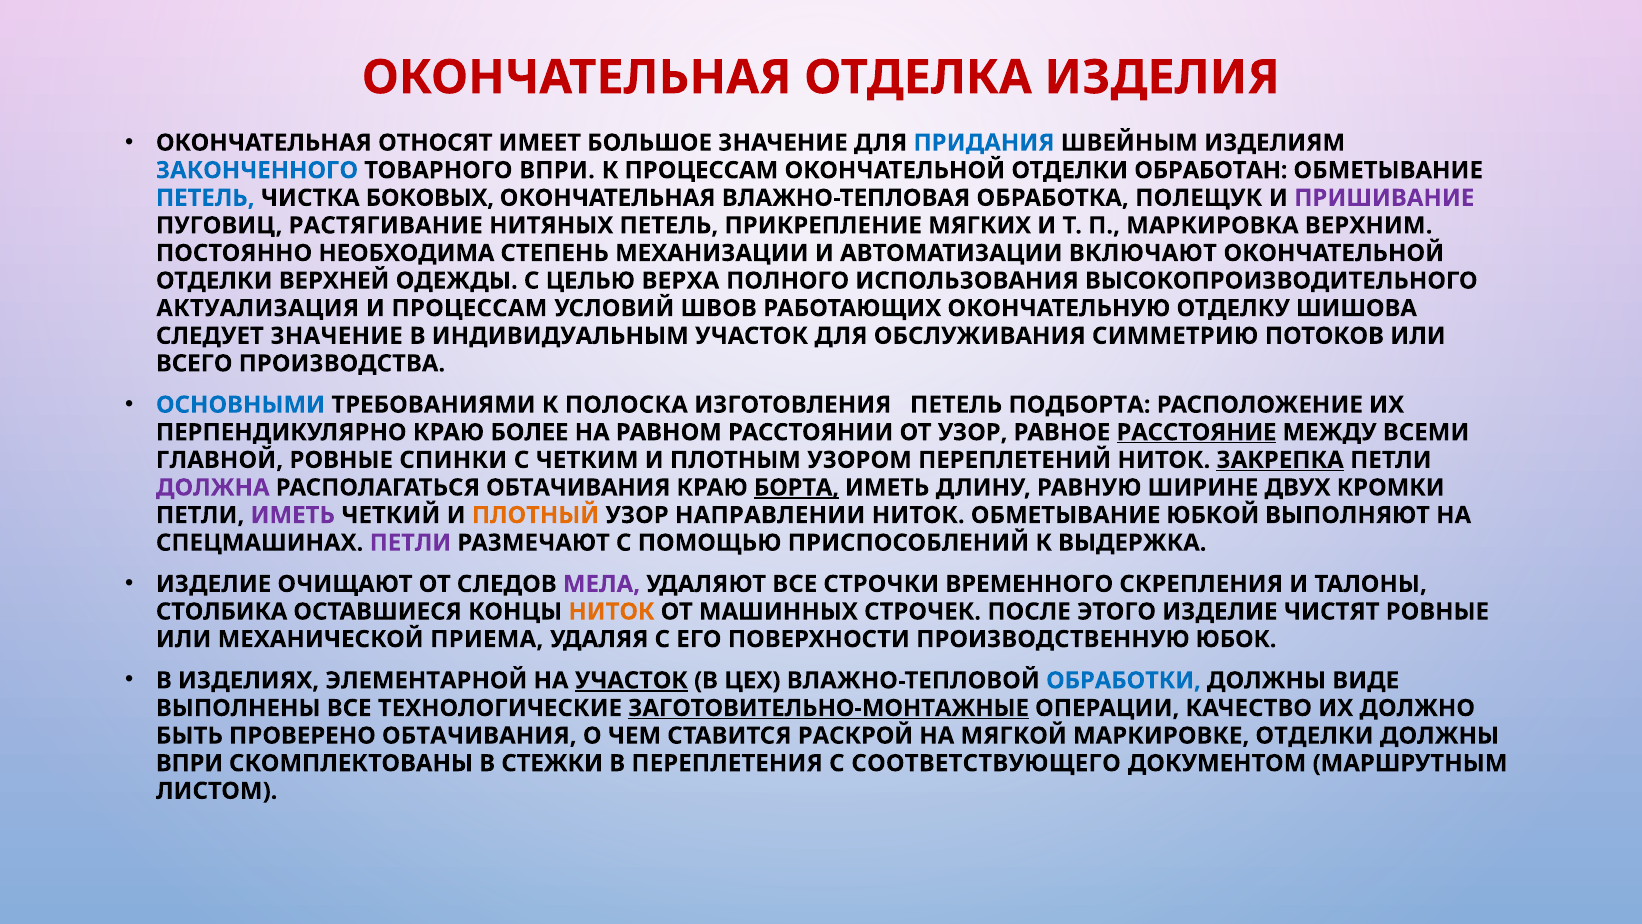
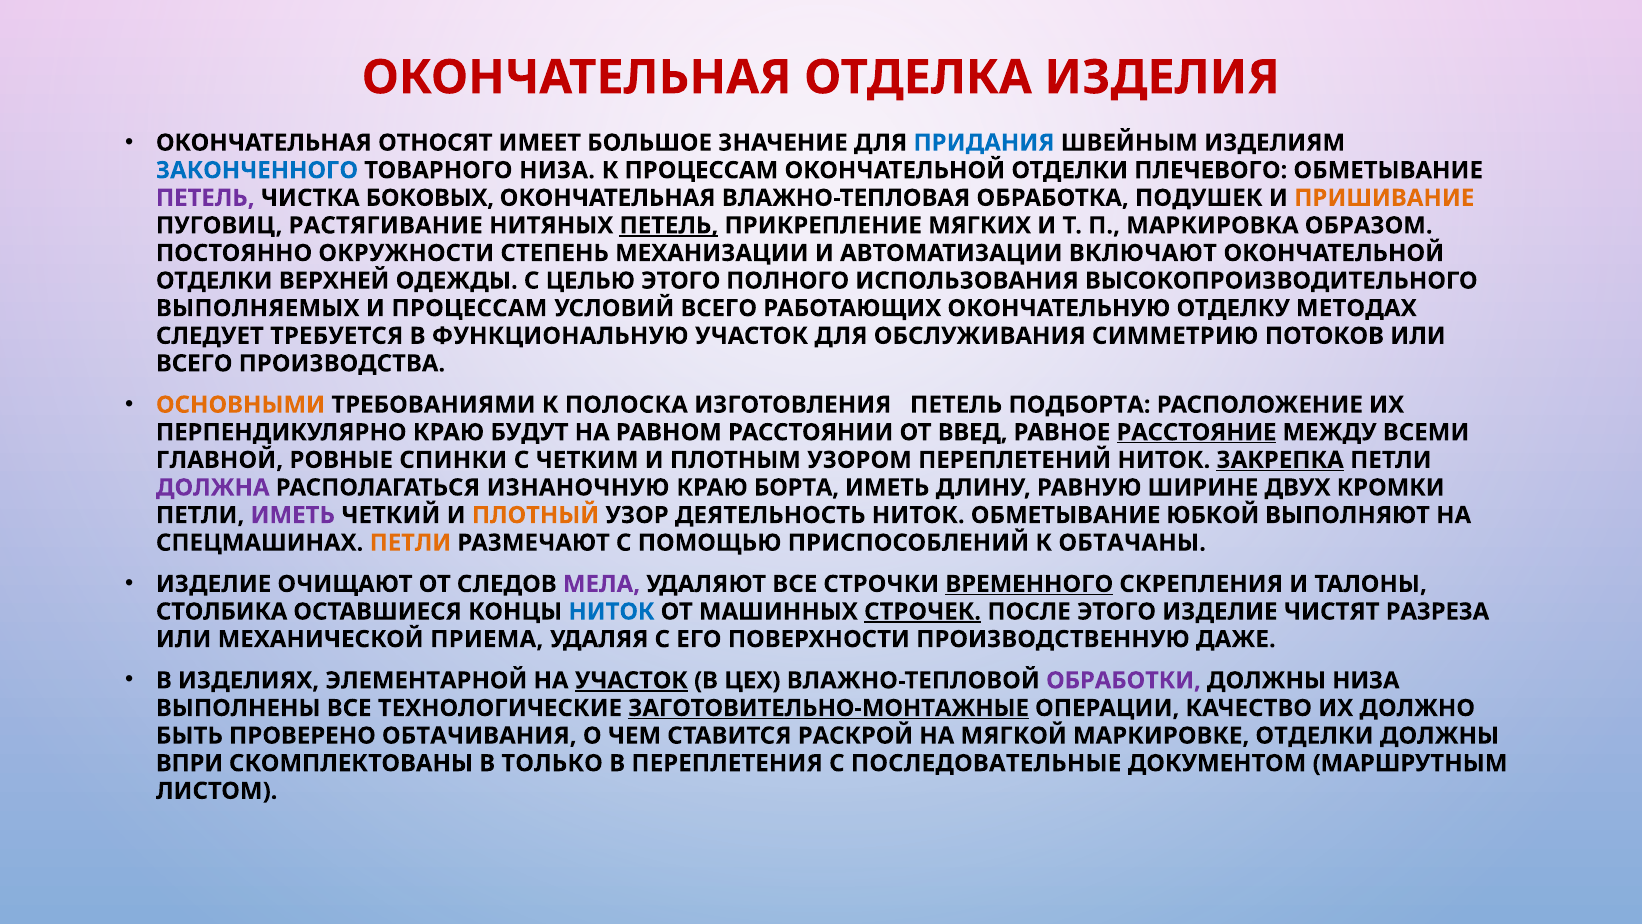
ТОВАРНОГО ВПРИ: ВПРИ -> НИЗА
ОБРАБОТАН: ОБРАБОТАН -> ПЛЕЧЕВОГО
ПЕТЕЛЬ at (205, 198) colour: blue -> purple
ПОЛЕЩУК: ПОЛЕЩУК -> ПОДУШЕК
ПРИШИВАНИЕ colour: purple -> orange
ПЕТЕЛЬ at (669, 225) underline: none -> present
ВЕРХНИМ: ВЕРХНИМ -> ОБРАЗОМ
НЕОБХОДИМА: НЕОБХОДИМА -> ОКРУЖНОСТИ
ЦЕЛЬЮ ВЕРХА: ВЕРХА -> ЭТОГО
АКТУАЛИЗАЦИЯ: АКТУАЛИЗАЦИЯ -> ВЫПОЛНЯЕМЫХ
УСЛОВИЙ ШВОВ: ШВОВ -> ВСЕГО
ШИШОВА: ШИШОВА -> МЕТОДАХ
СЛЕДУЕТ ЗНАЧЕНИЕ: ЗНАЧЕНИЕ -> ТРЕБУЕТСЯ
ИНДИВИДУАЛЬНЫМ: ИНДИВИДУАЛЬНЫМ -> ФУНКЦИОНАЛЬНУЮ
ОСНОВНЫМИ colour: blue -> orange
БОЛЕЕ: БОЛЕЕ -> БУДУТ
ОТ УЗОР: УЗОР -> ВВЕД
РАСПОЛАГАТЬСЯ ОБТАЧИВАНИЯ: ОБТАЧИВАНИЯ -> ИЗНАНОЧНУЮ
БОРТА underline: present -> none
НАПРАВЛЕНИИ: НАПРАВЛЕНИИ -> ДЕЯТЕЛЬНОСТЬ
ПЕТЛИ at (410, 543) colour: purple -> orange
ВЫДЕРЖКА: ВЫДЕРЖКА -> ОБТАЧАНЫ
ВРЕМЕННОГО underline: none -> present
НИТОК at (611, 611) colour: orange -> blue
СТРОЧЕК underline: none -> present
ЧИСТЯТ РОВНЫЕ: РОВНЫЕ -> РАЗРЕЗА
ЮБОК: ЮБОК -> ДАЖЕ
ОБРАБОТКИ colour: blue -> purple
ДОЛЖНЫ ВИДЕ: ВИДЕ -> НИЗА
СТЕЖКИ: СТЕЖКИ -> ТОЛЬКО
СООТВЕТСТВУЮЩЕГО: СООТВЕТСТВУЮЩЕГО -> ПОСЛЕДОВАТЕЛЬНЫЕ
